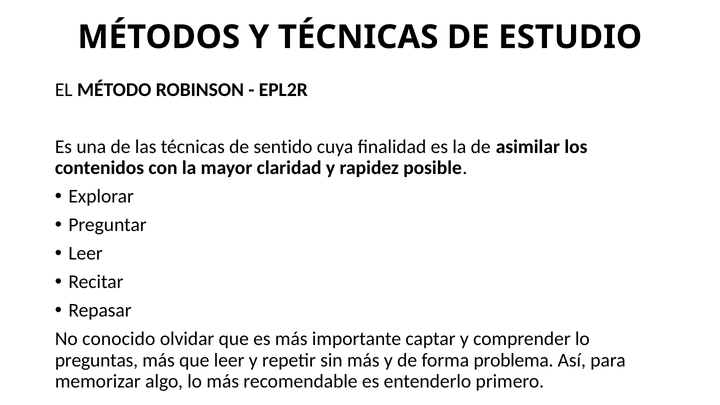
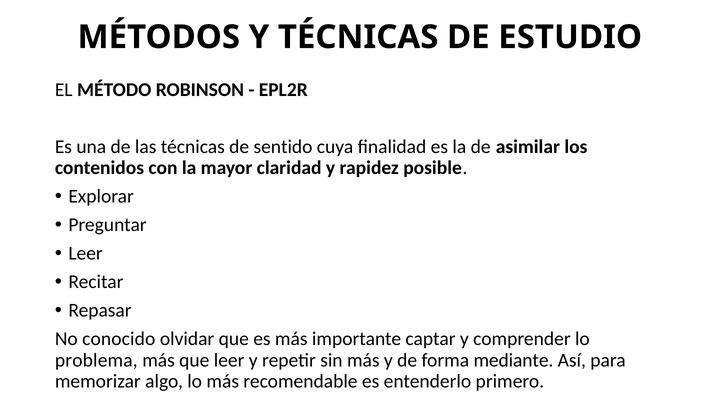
preguntas: preguntas -> problema
problema: problema -> mediante
